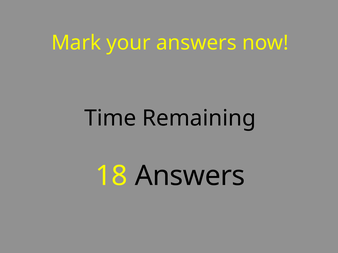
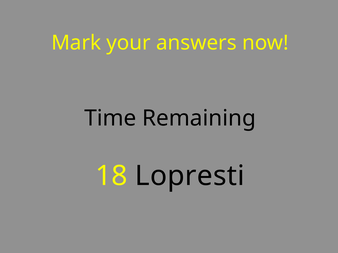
18 Answers: Answers -> Lopresti
